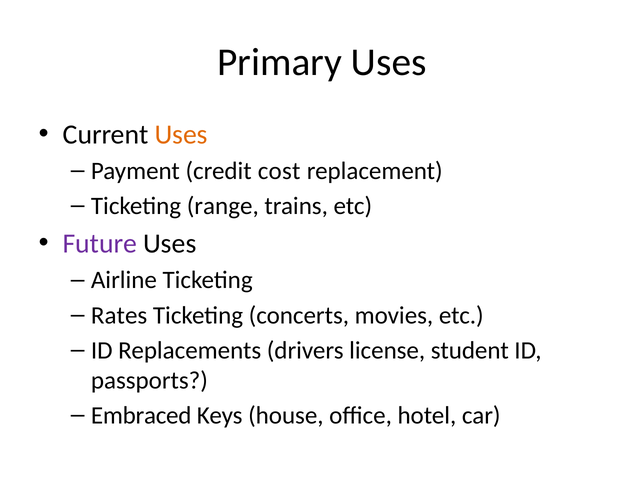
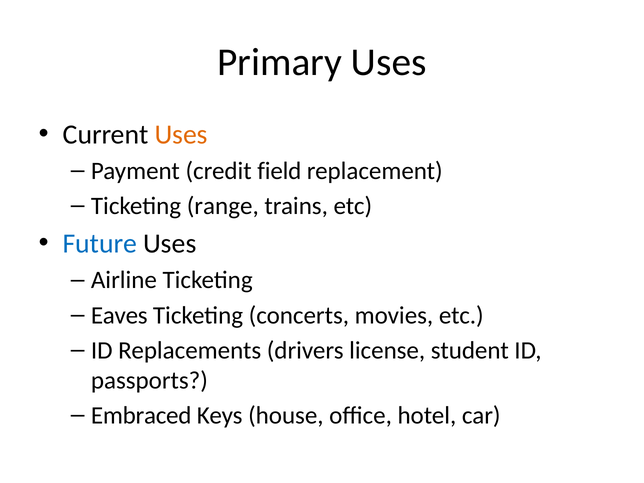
cost: cost -> field
Future colour: purple -> blue
Rates: Rates -> Eaves
